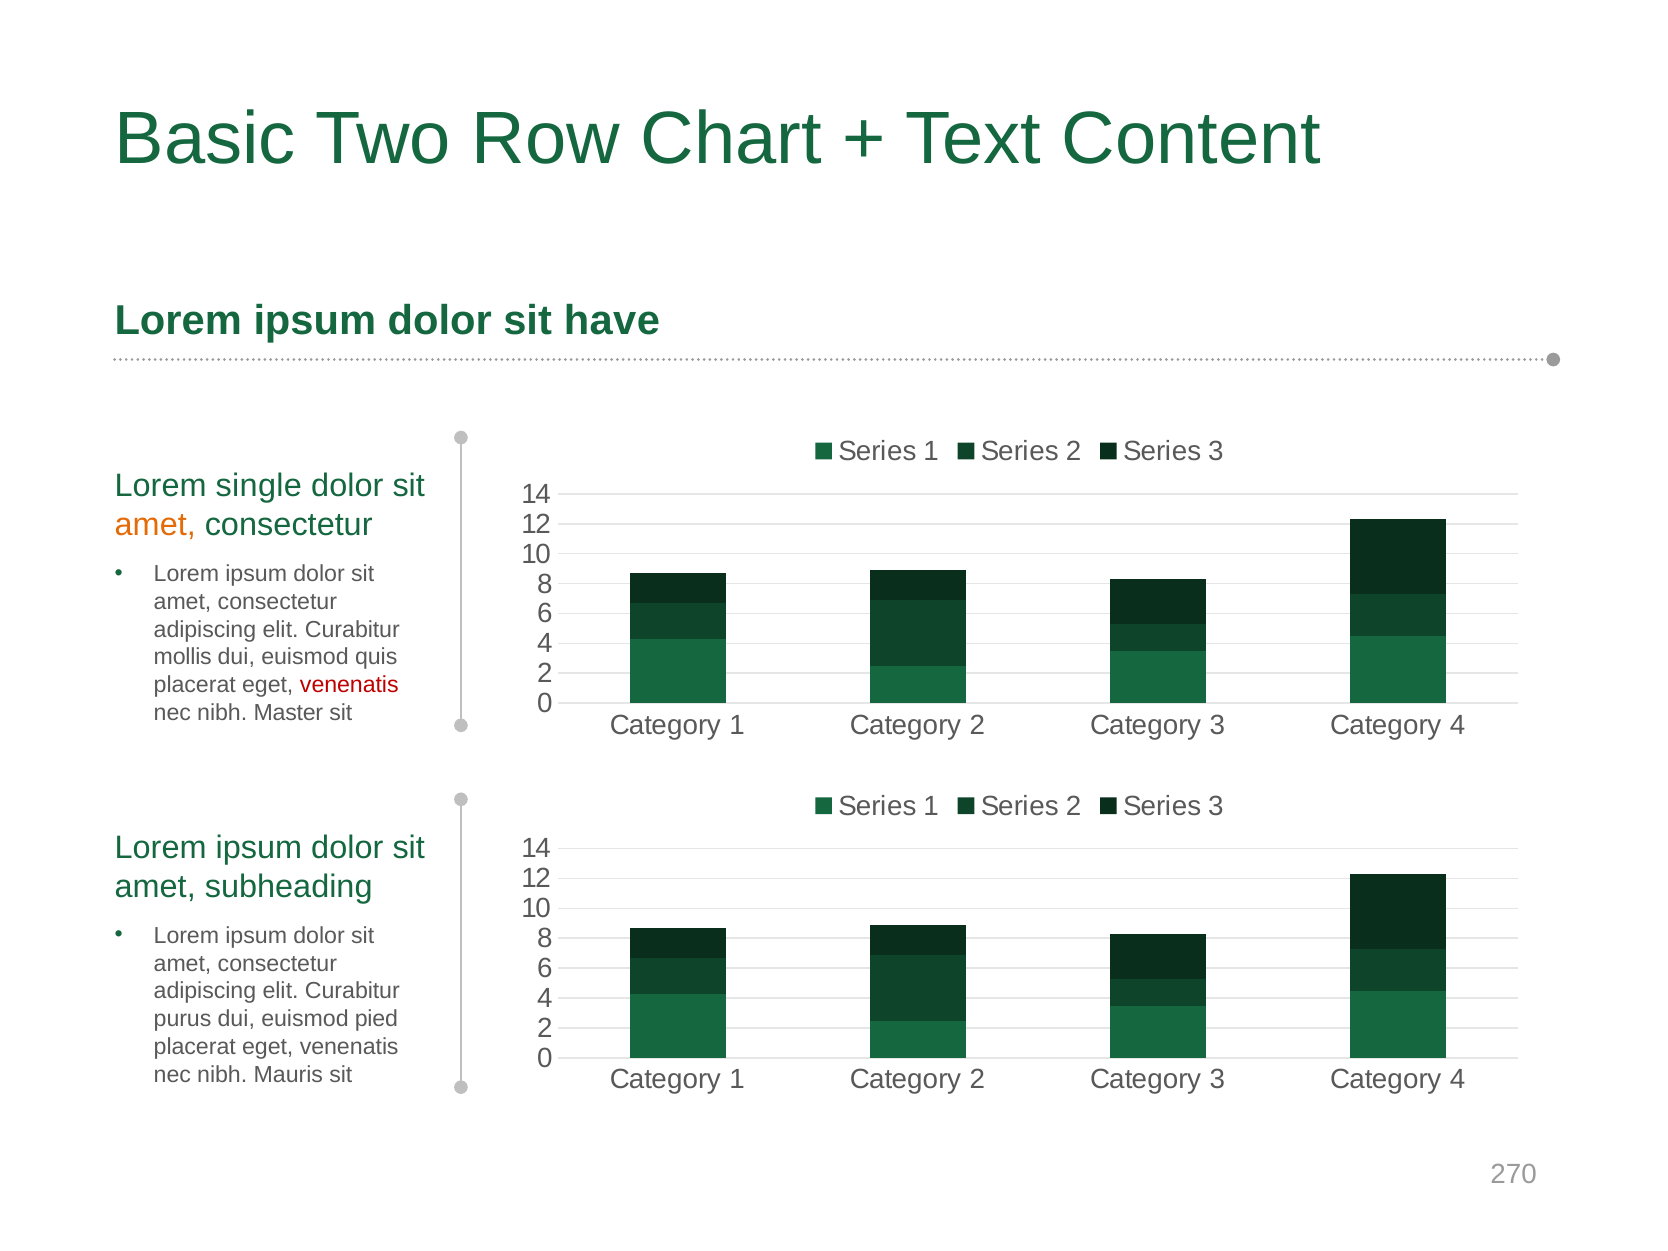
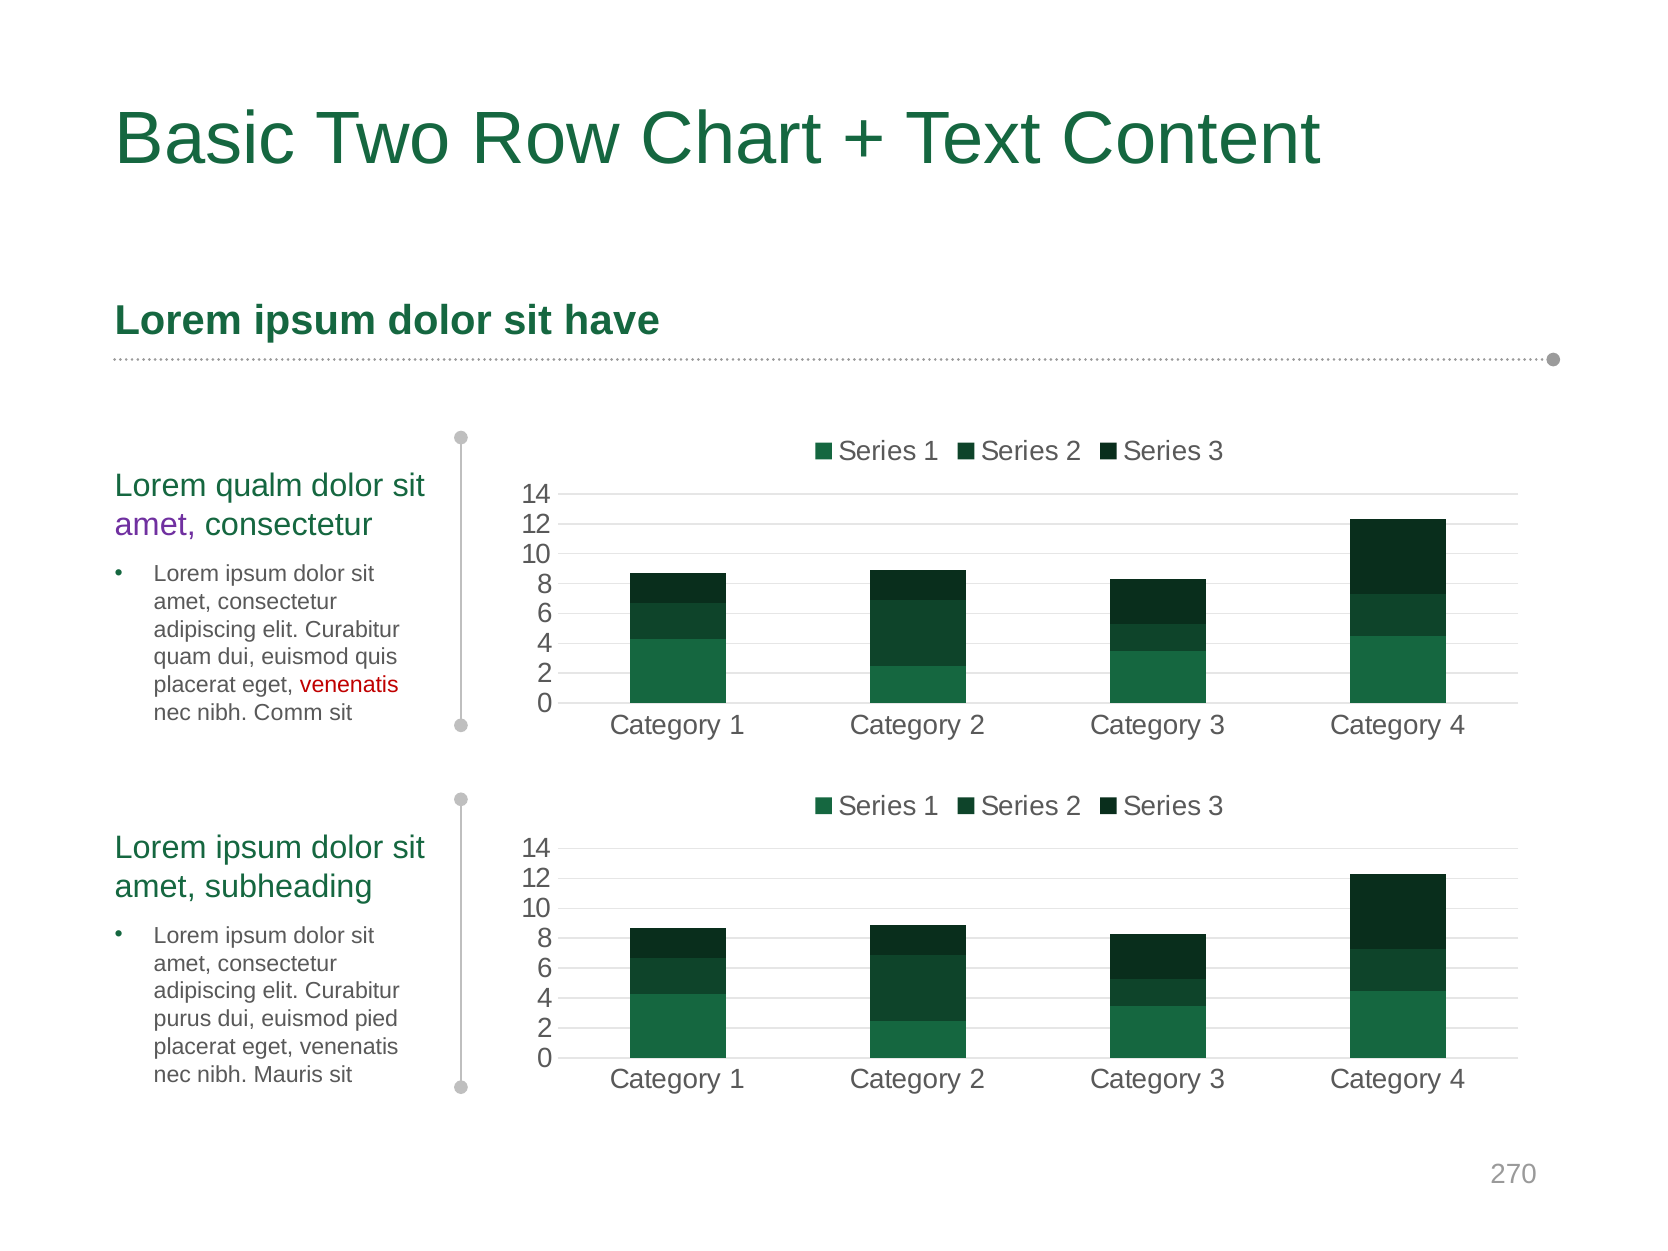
single: single -> qualm
amet at (155, 525) colour: orange -> purple
mollis: mollis -> quam
Master: Master -> Comm
